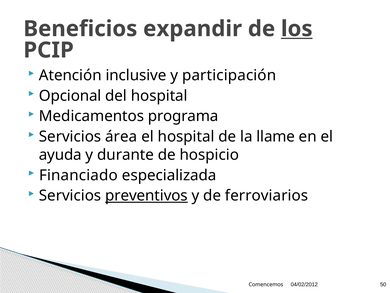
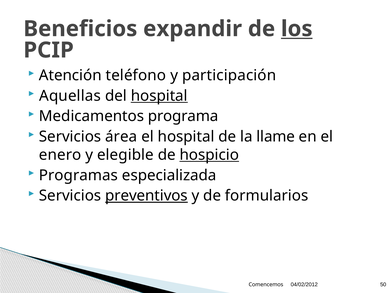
inclusive: inclusive -> teléfono
Opcional: Opcional -> Aquellas
hospital at (159, 96) underline: none -> present
ayuda: ayuda -> enero
durante: durante -> elegible
hospicio underline: none -> present
Financiado: Financiado -> Programas
ferroviarios: ferroviarios -> formularios
